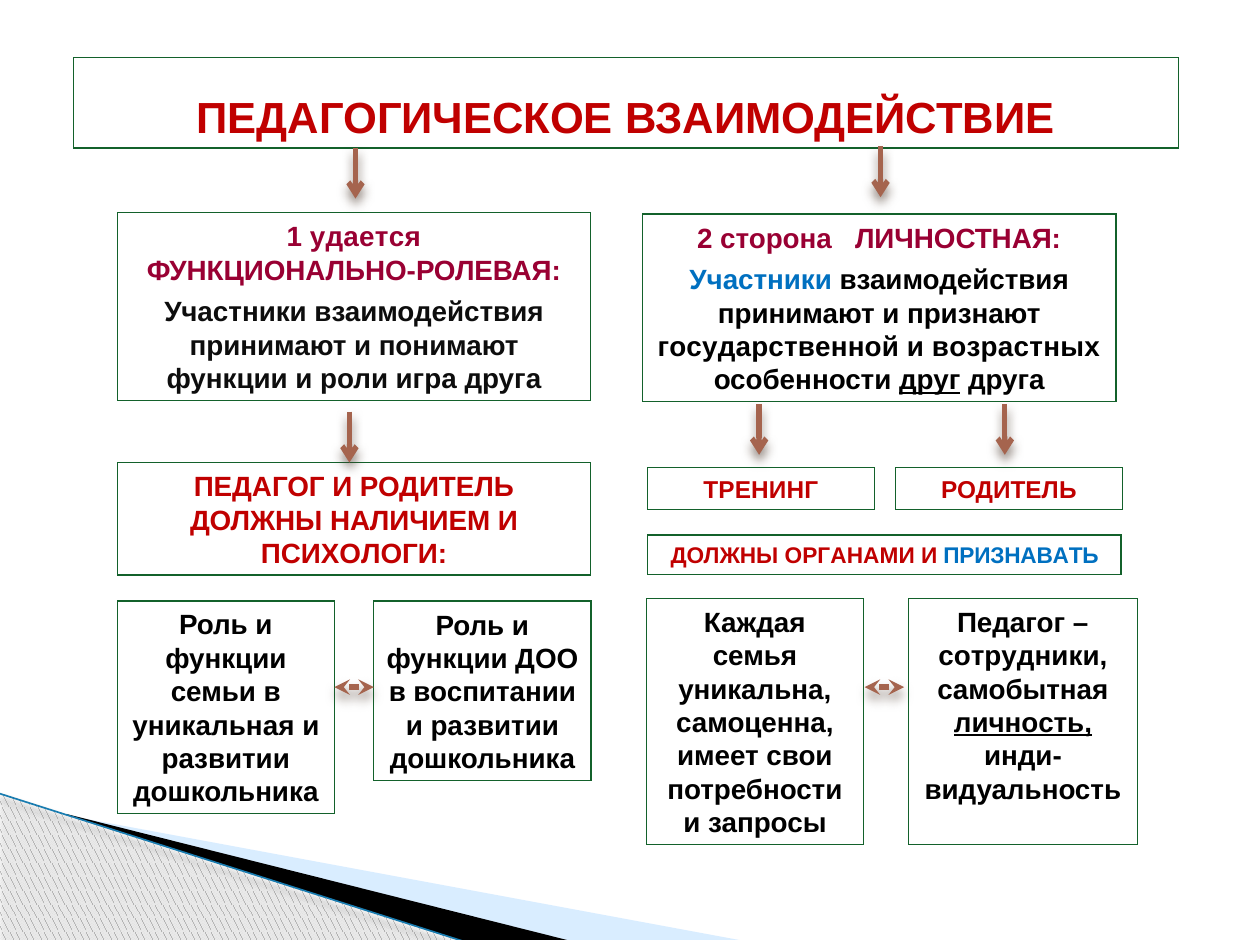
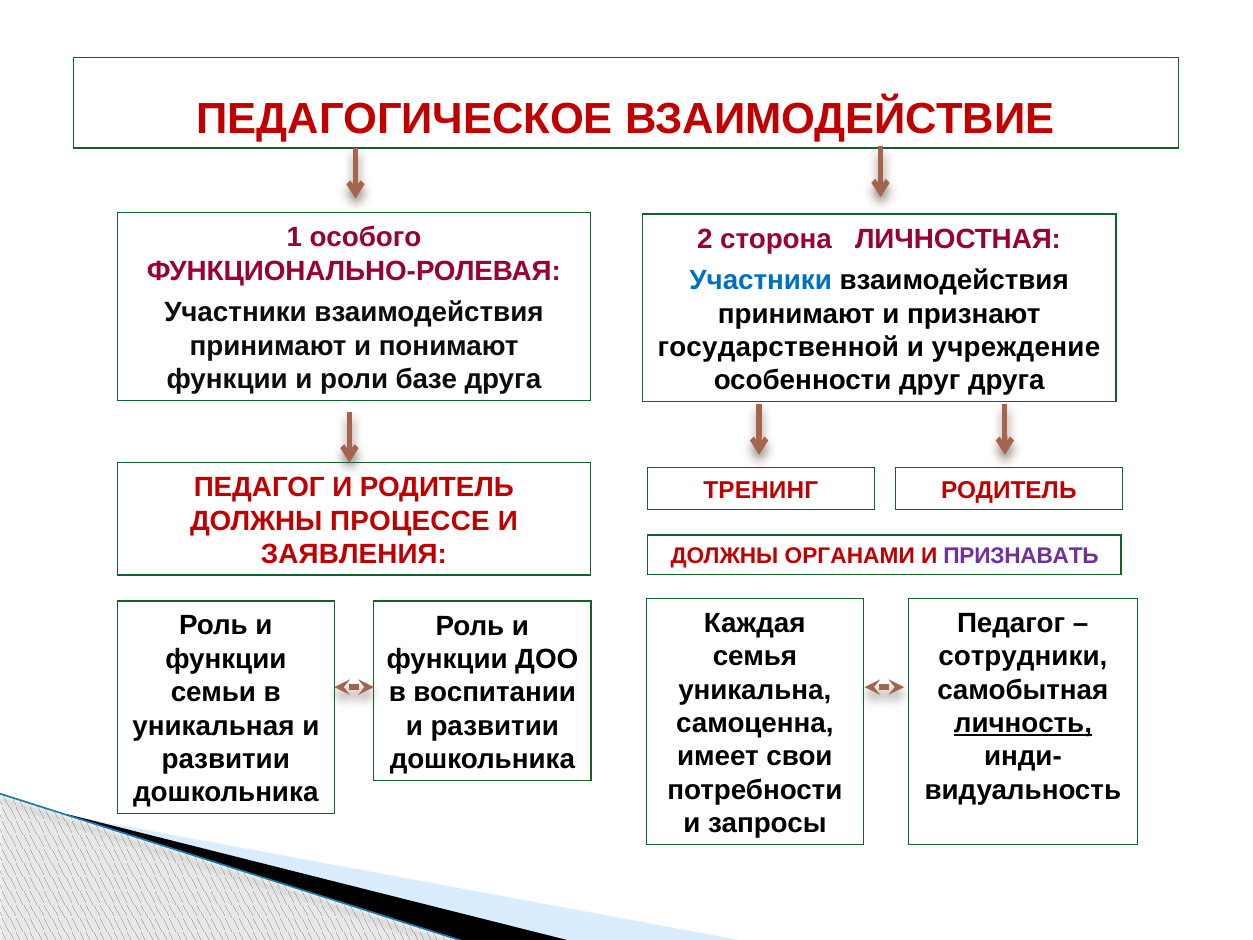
удается: удается -> особого
возрастных: возрастных -> учреждение
игра: игра -> базе
друг underline: present -> none
НАЛИЧИЕМ: НАЛИЧИЕМ -> ПРОЦЕССЕ
ПСИХОЛОГИ: ПСИХОЛОГИ -> ЗАЯВЛЕНИЯ
ПРИЗНАВАТЬ colour: blue -> purple
